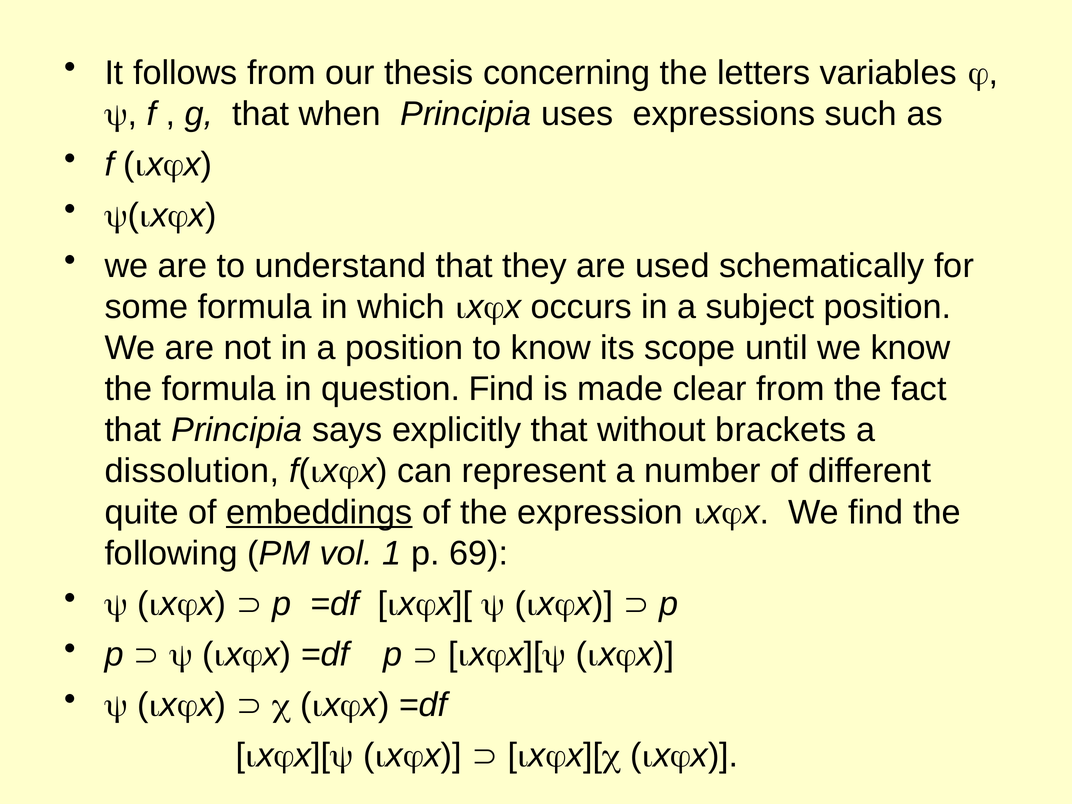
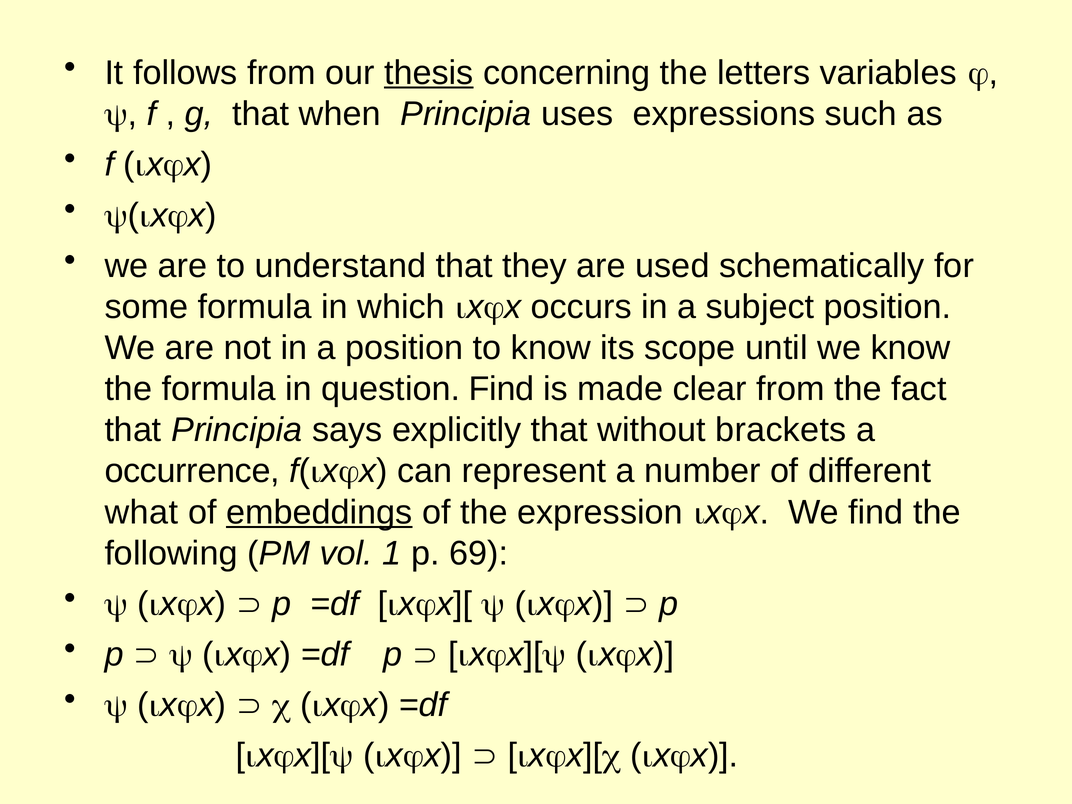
thesis underline: none -> present
dissolution: dissolution -> occurrence
quite: quite -> what
